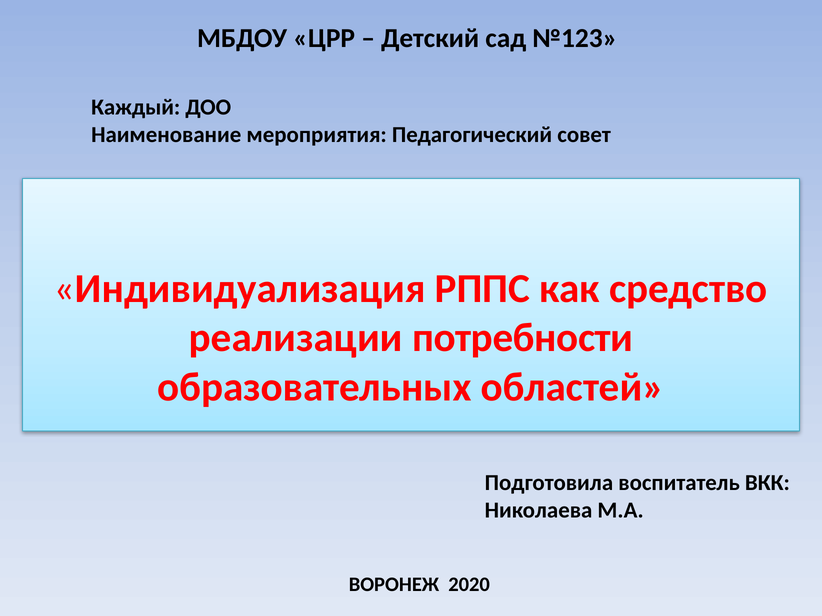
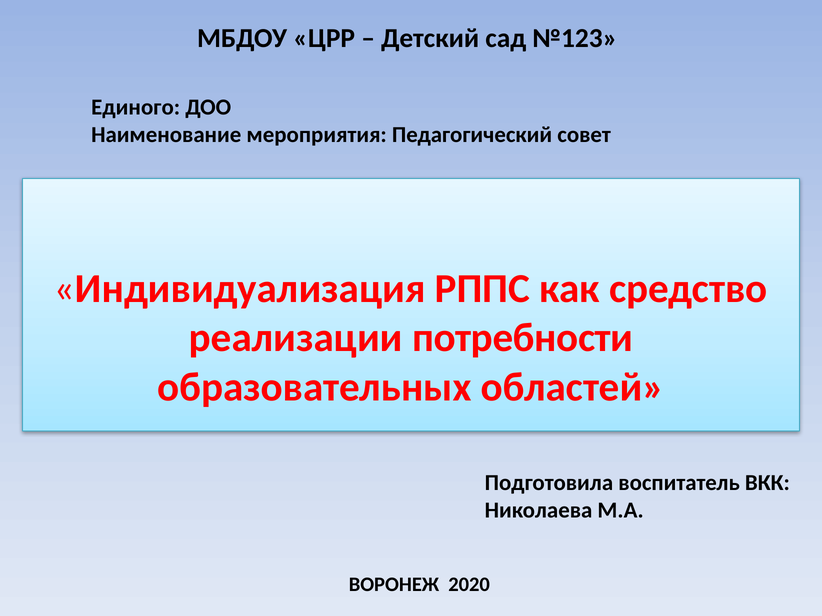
Каждый: Каждый -> Единого
